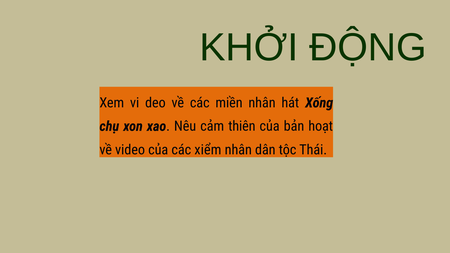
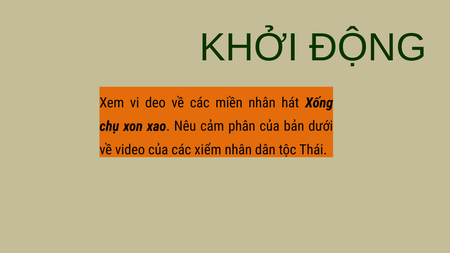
thiên: thiên -> phân
hoạt: hoạt -> dưới
